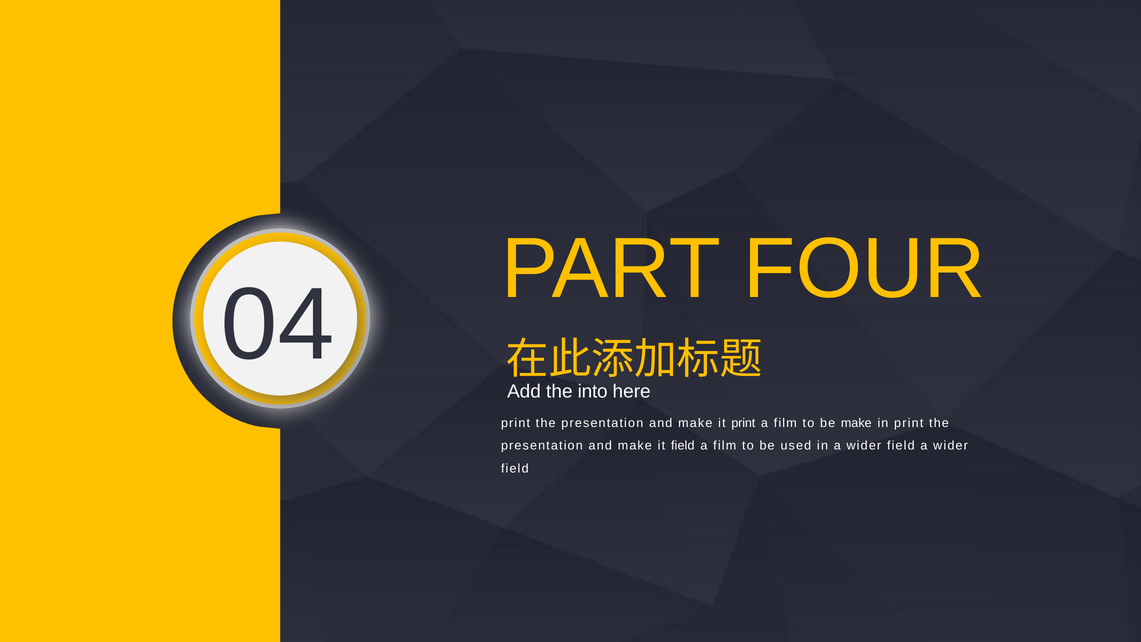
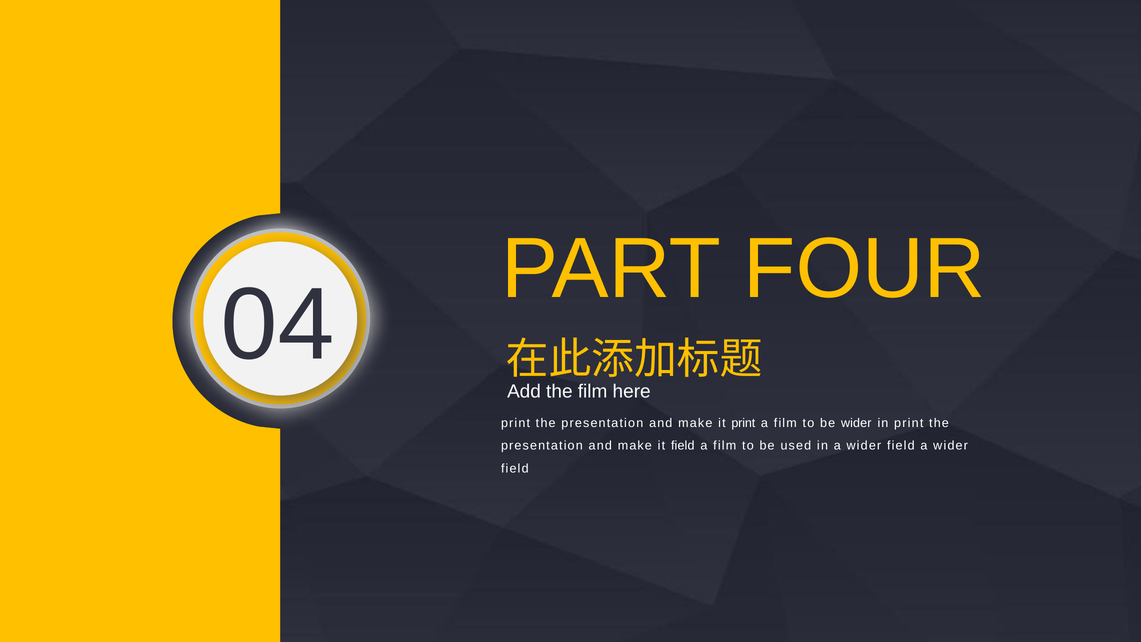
the into: into -> film
be make: make -> wider
